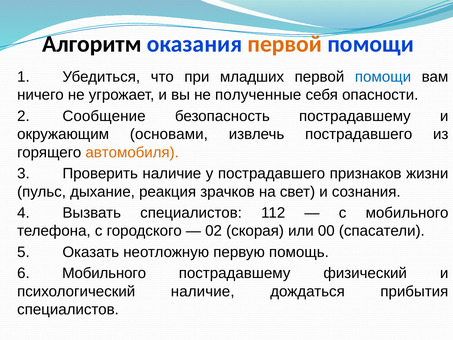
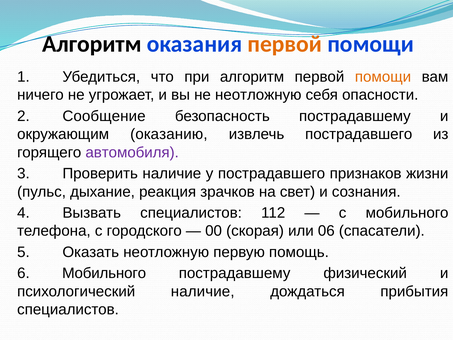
при младших: младших -> алгоритм
помощи at (383, 77) colour: blue -> orange
не полученные: полученные -> неотложную
основами: основами -> оказанию
автомобиля colour: orange -> purple
02: 02 -> 00
00: 00 -> 06
